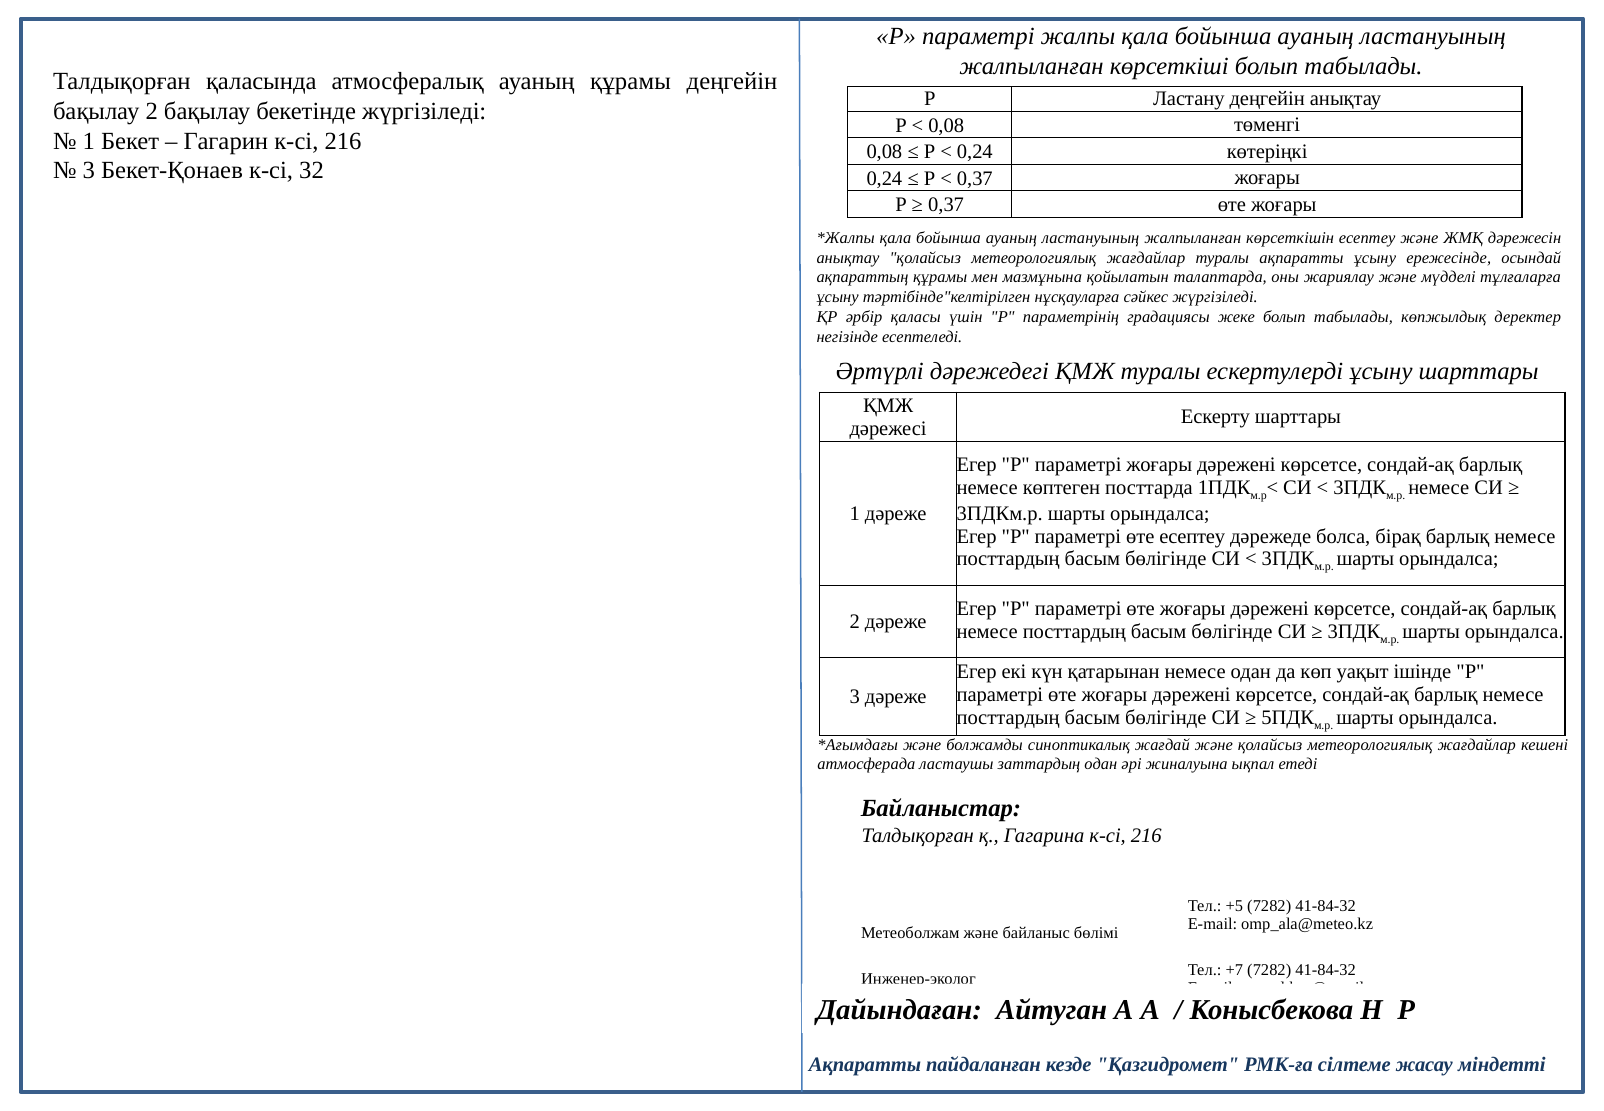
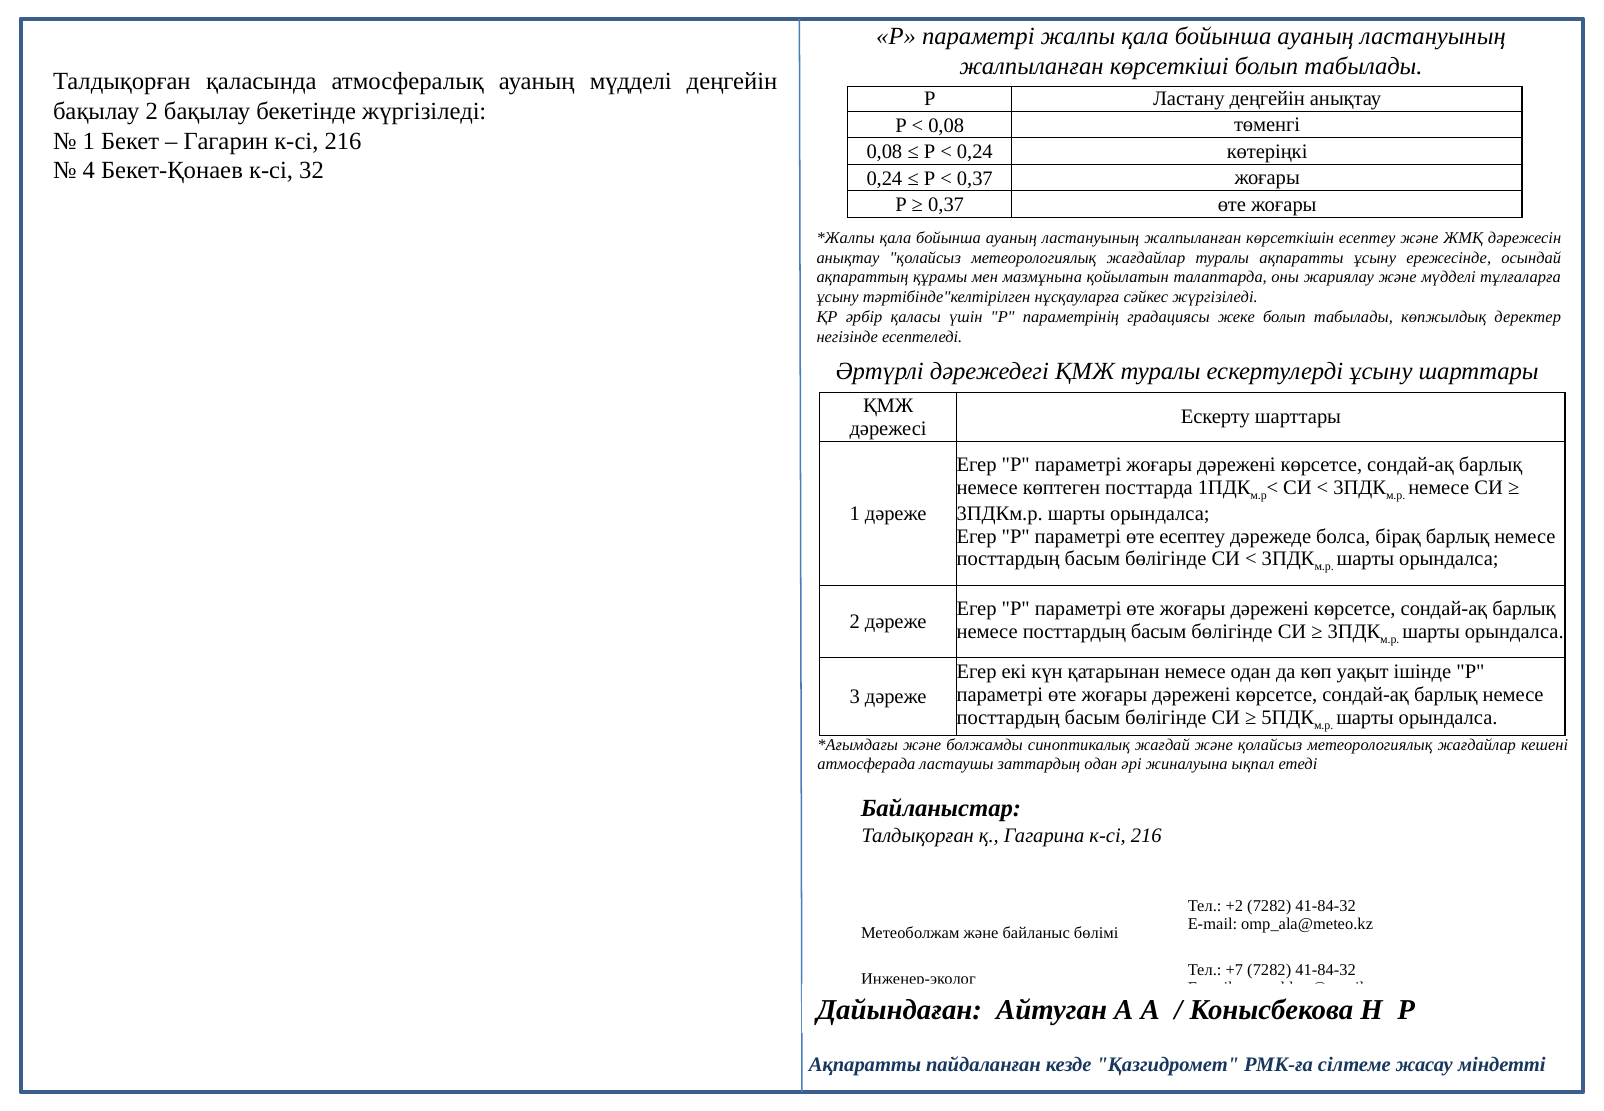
ауаның құрамы: құрамы -> мүдделі
3 at (89, 170): 3 -> 4
+5: +5 -> +2
